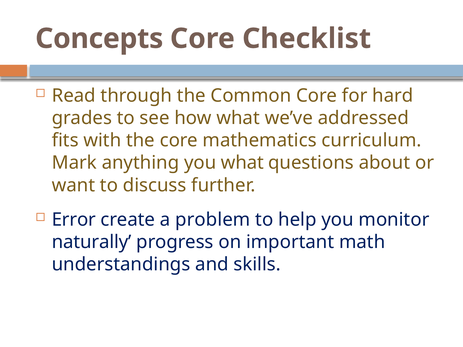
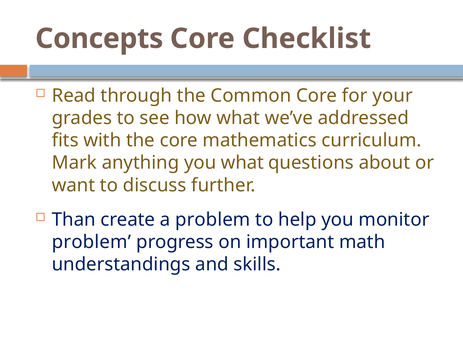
hard: hard -> your
Error: Error -> Than
naturally at (92, 242): naturally -> problem
